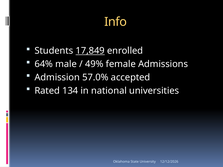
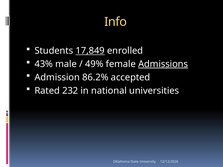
64%: 64% -> 43%
Admissions underline: none -> present
57.0%: 57.0% -> 86.2%
134: 134 -> 232
